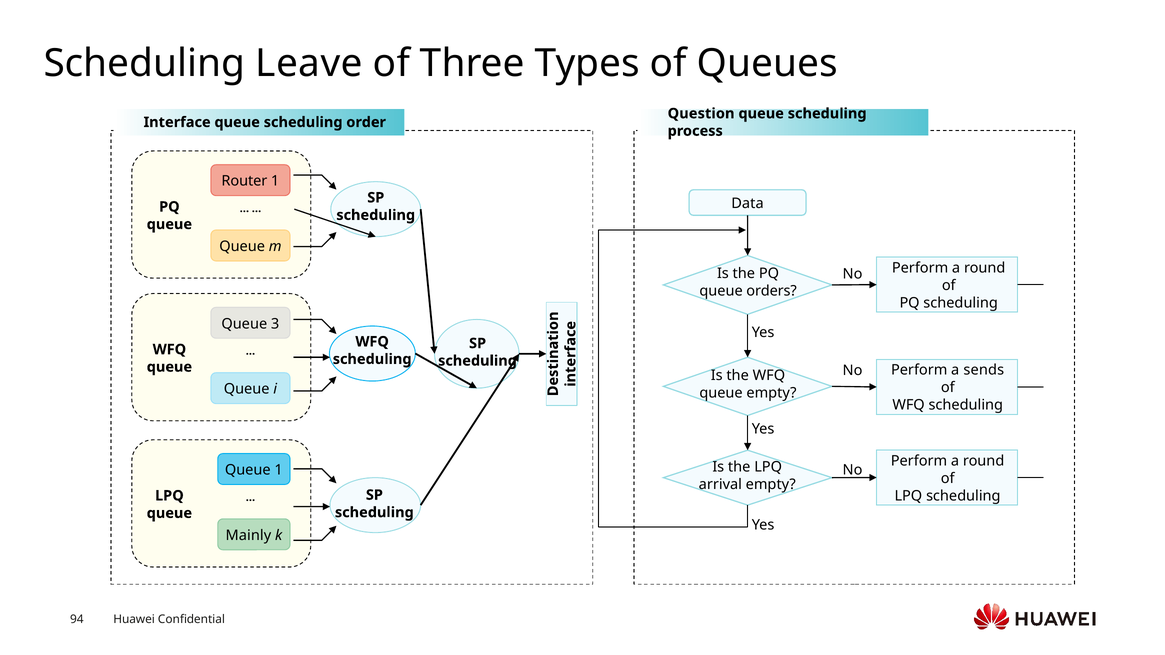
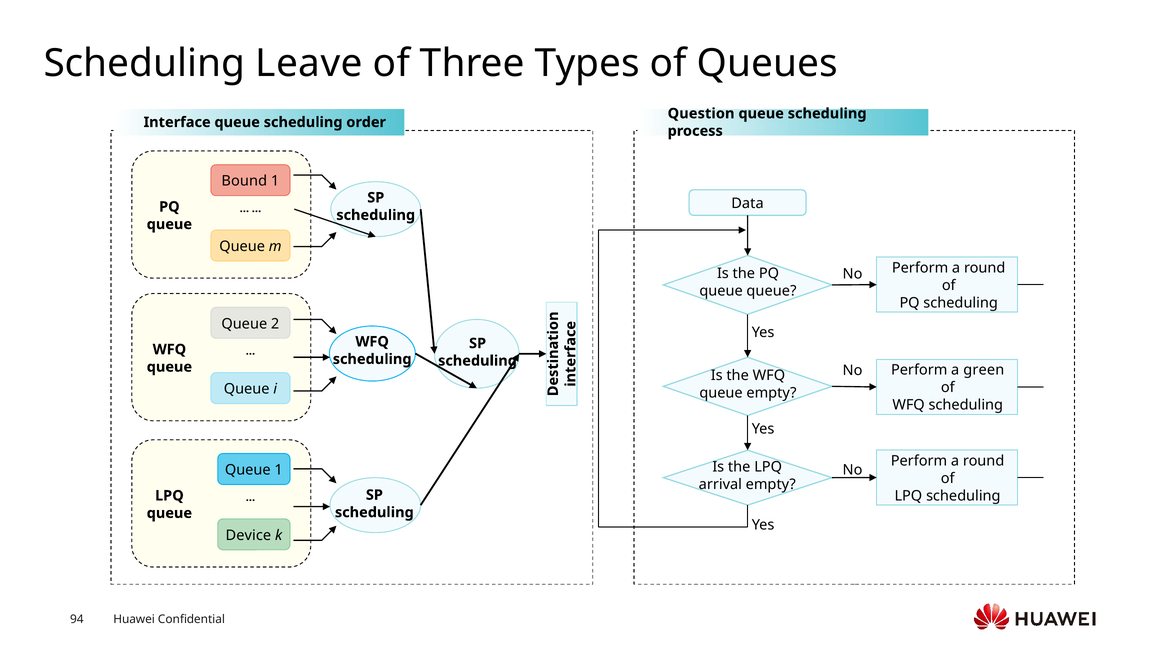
Router: Router -> Bound
orders at (772, 291): orders -> queue
3: 3 -> 2
sends: sends -> green
Mainly: Mainly -> Device
